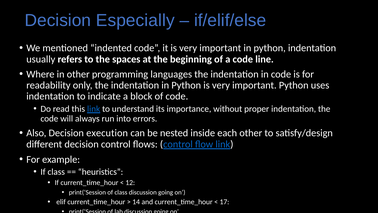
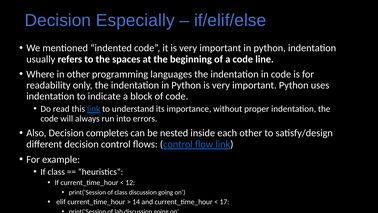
execution: execution -> completes
